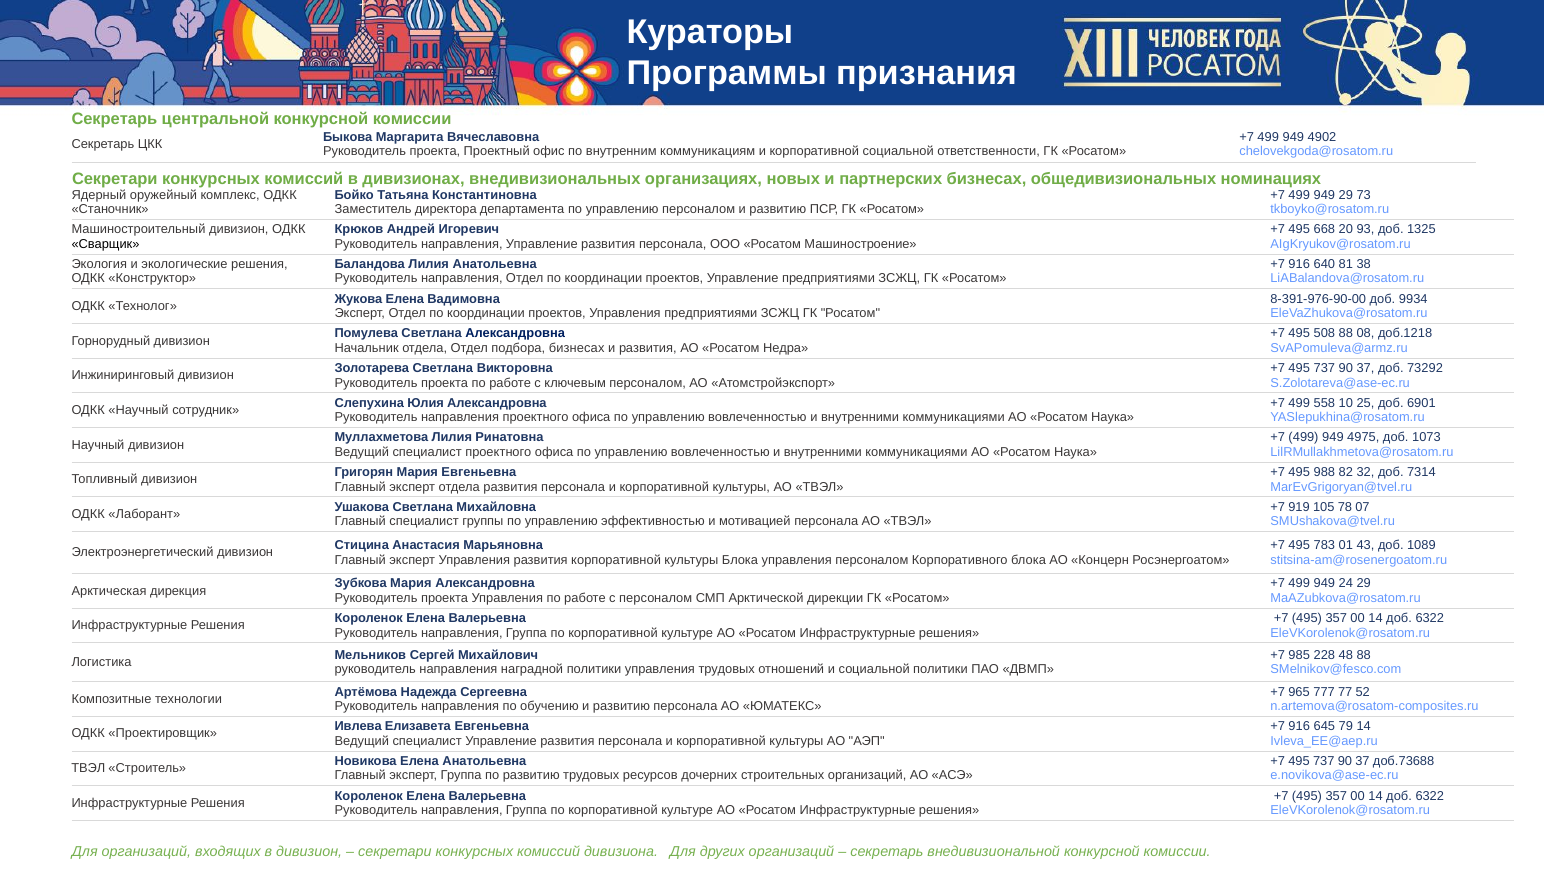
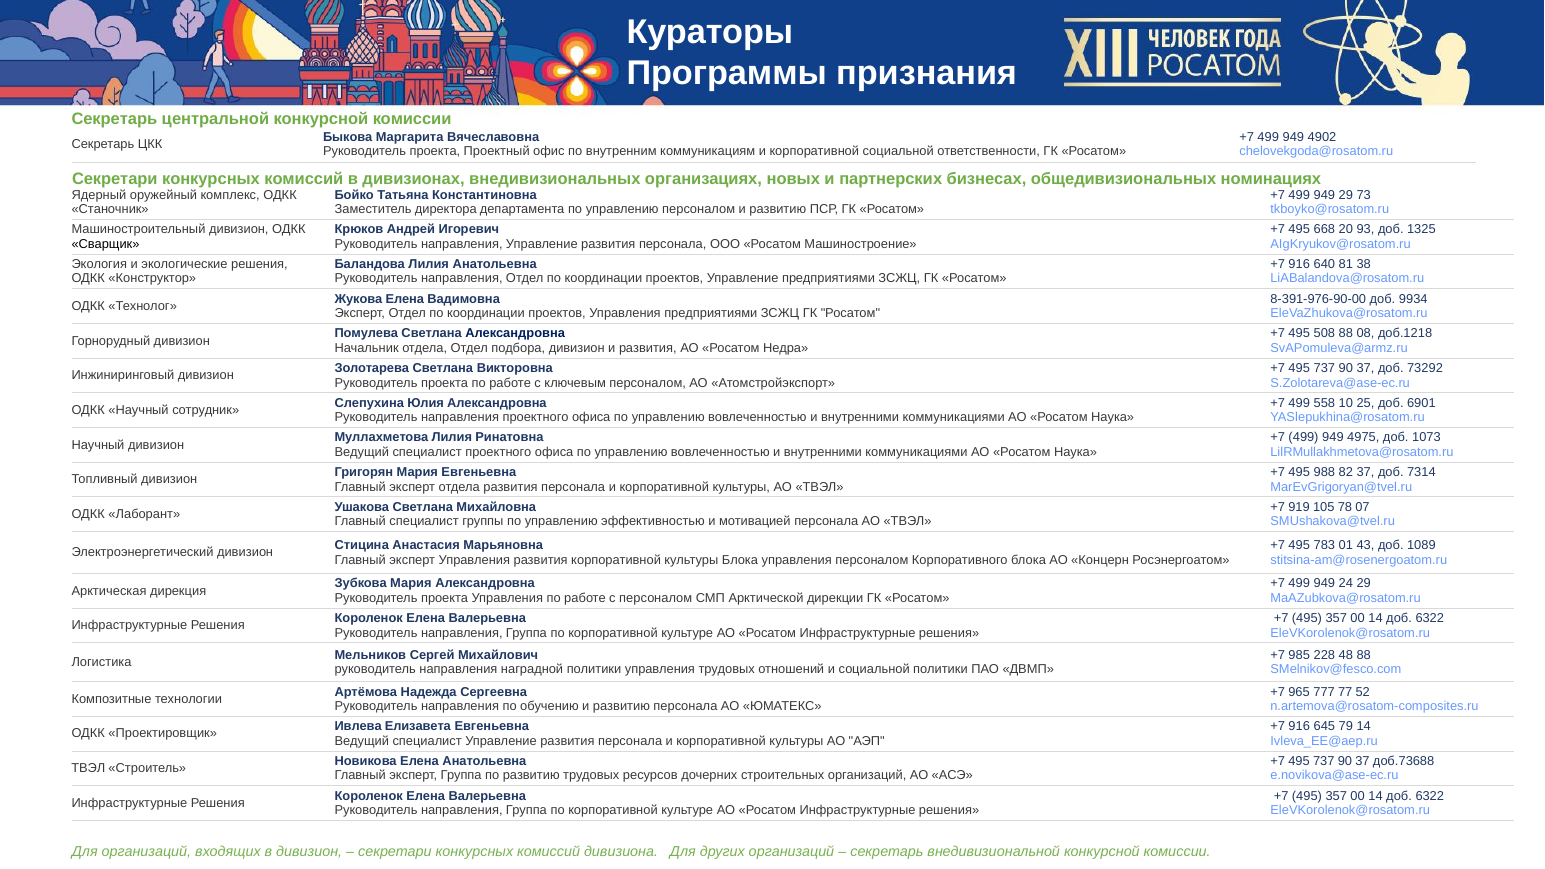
подбора бизнесах: бизнесах -> дивизион
82 32: 32 -> 37
